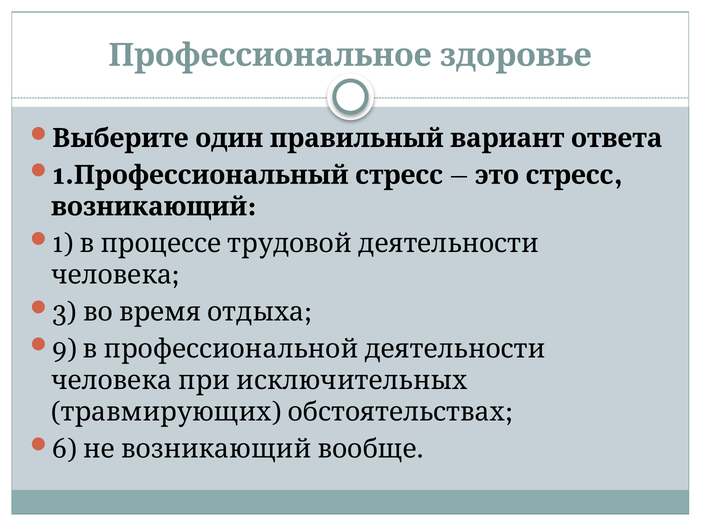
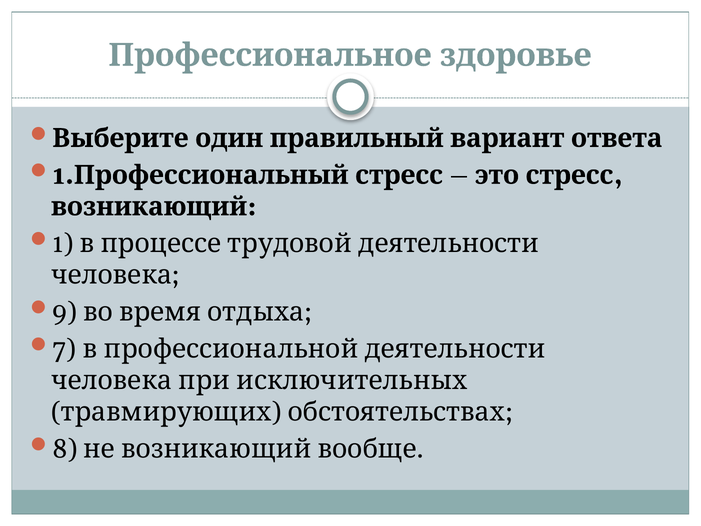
3: 3 -> 9
9: 9 -> 7
6: 6 -> 8
